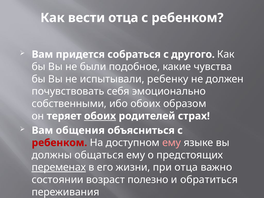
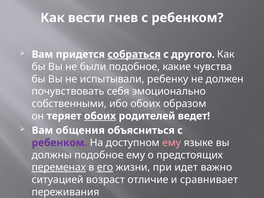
вести отца: отца -> гнев
собраться underline: none -> present
страх: страх -> ведет
ребенком at (59, 143) colour: red -> purple
должны общаться: общаться -> подобное
его underline: none -> present
при отца: отца -> идет
состоянии: состоянии -> ситуацией
полезно: полезно -> отличие
обратиться: обратиться -> сравнивает
